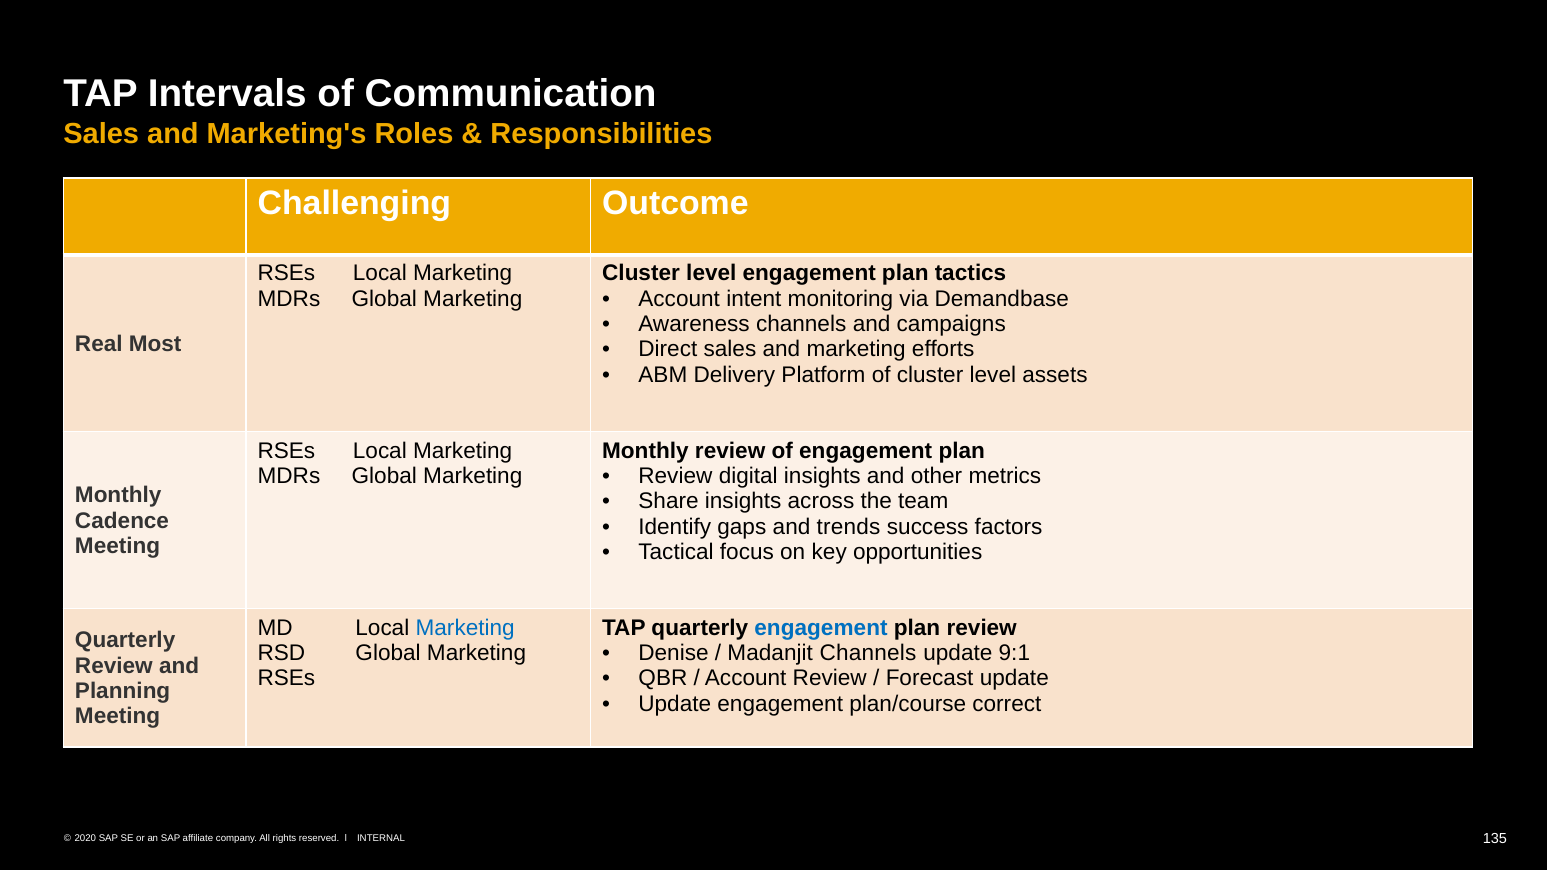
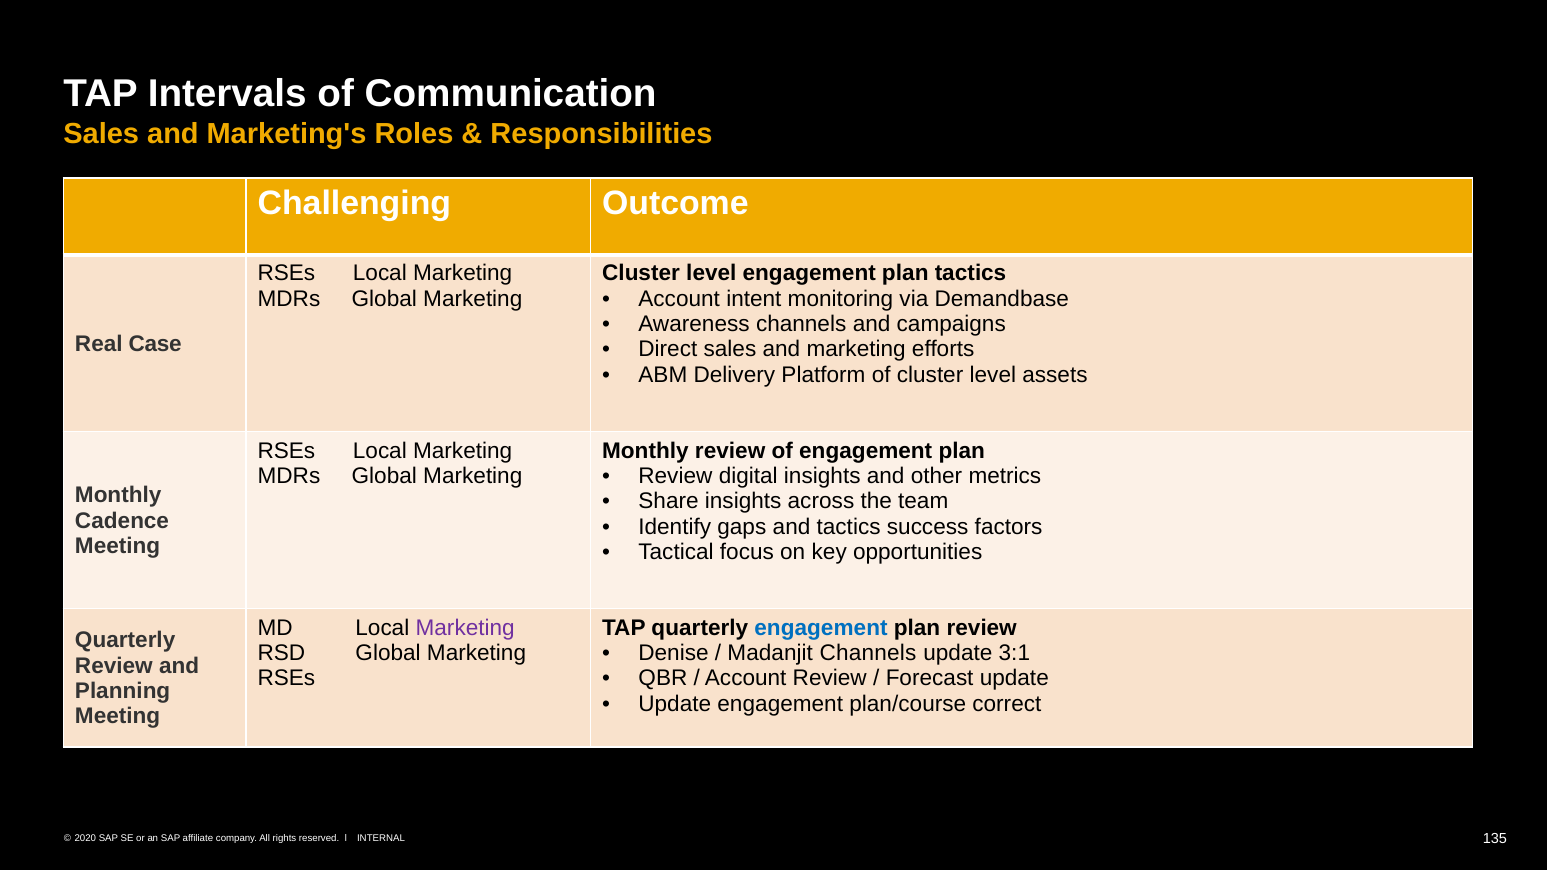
Most: Most -> Case
and trends: trends -> tactics
Marketing at (465, 628) colour: blue -> purple
9:1: 9:1 -> 3:1
